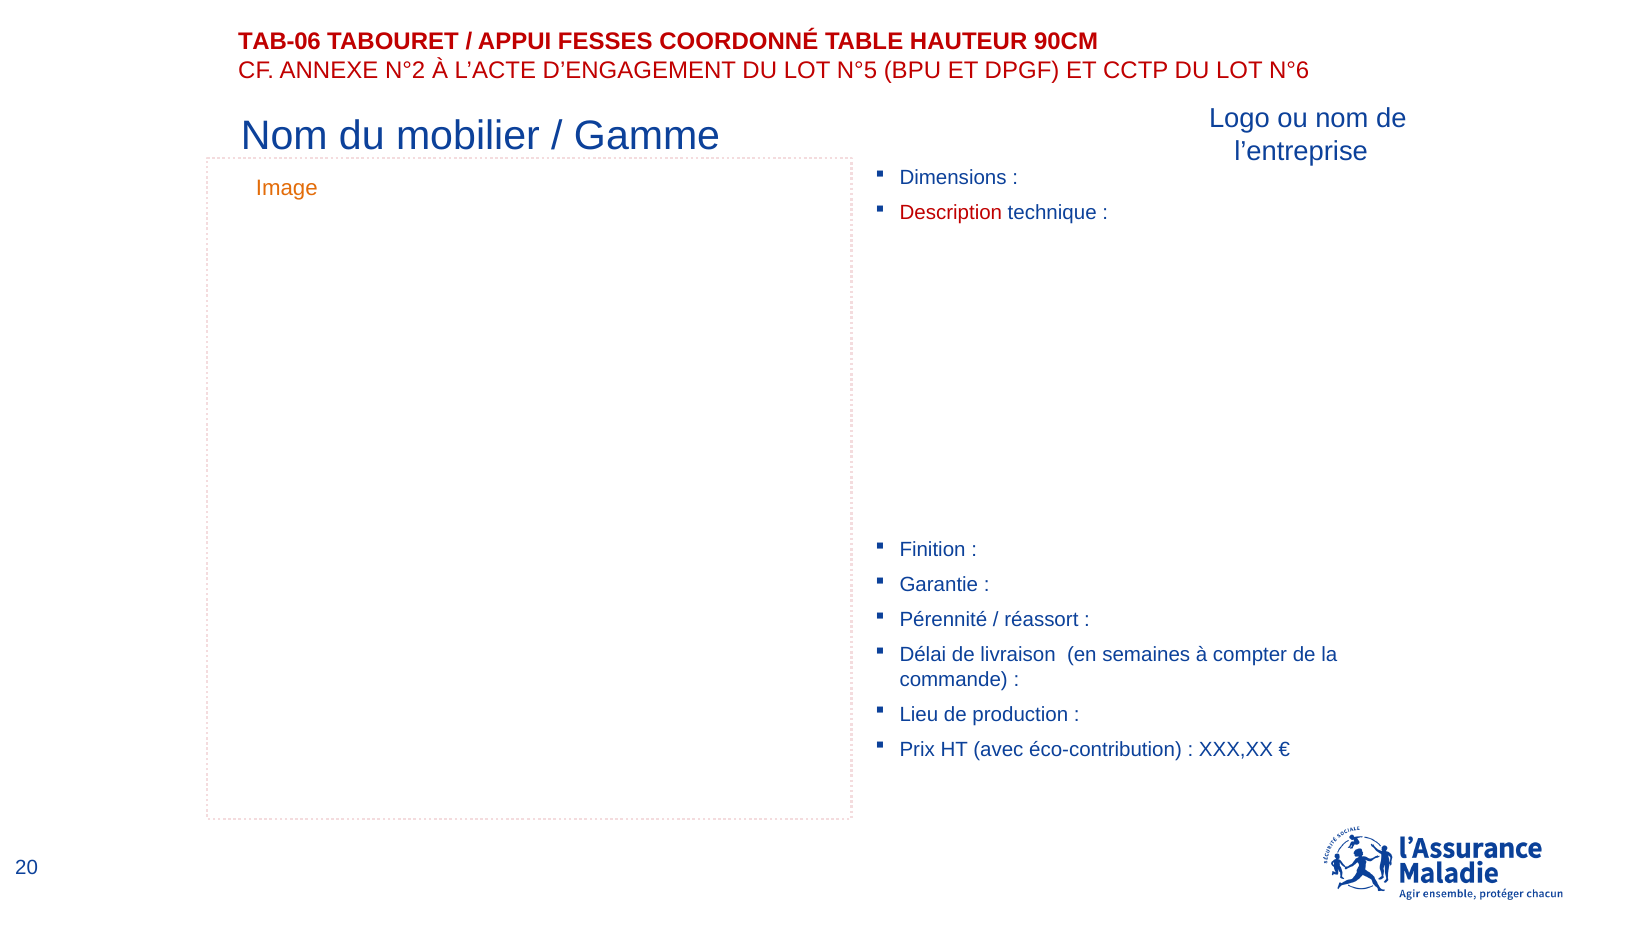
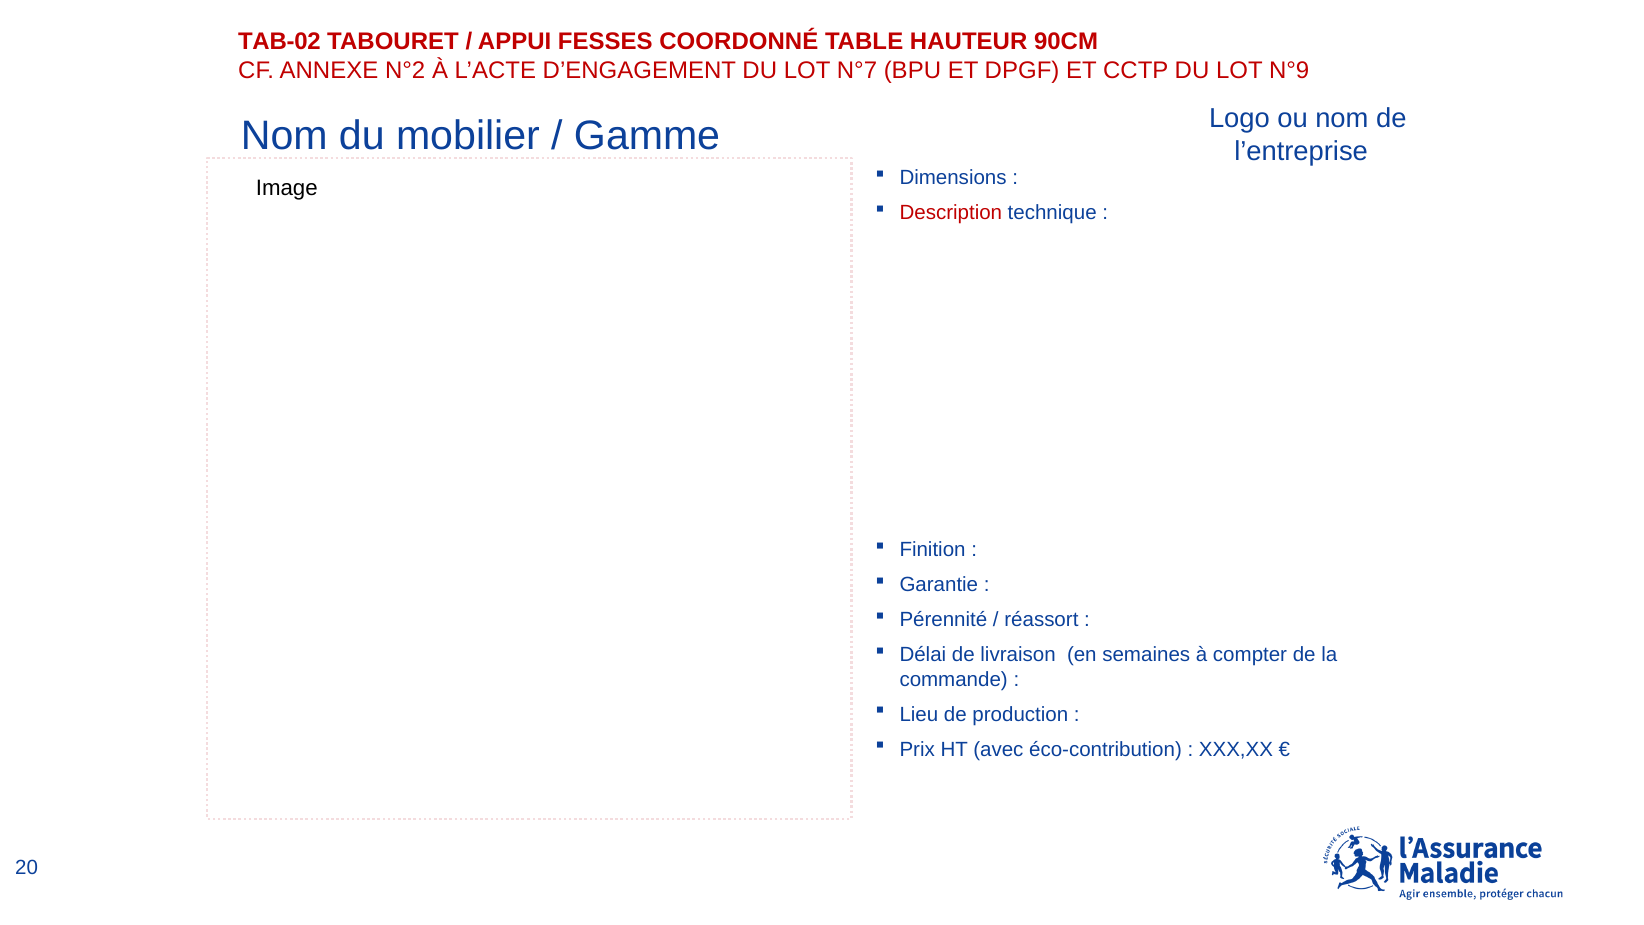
TAB-06: TAB-06 -> TAB-02
N°5: N°5 -> N°7
N°6: N°6 -> N°9
Image colour: orange -> black
